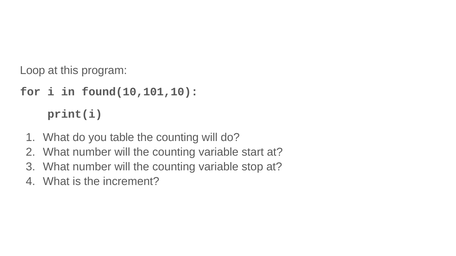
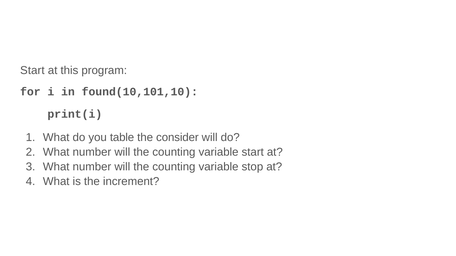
Loop at (33, 71): Loop -> Start
counting at (177, 138): counting -> consider
